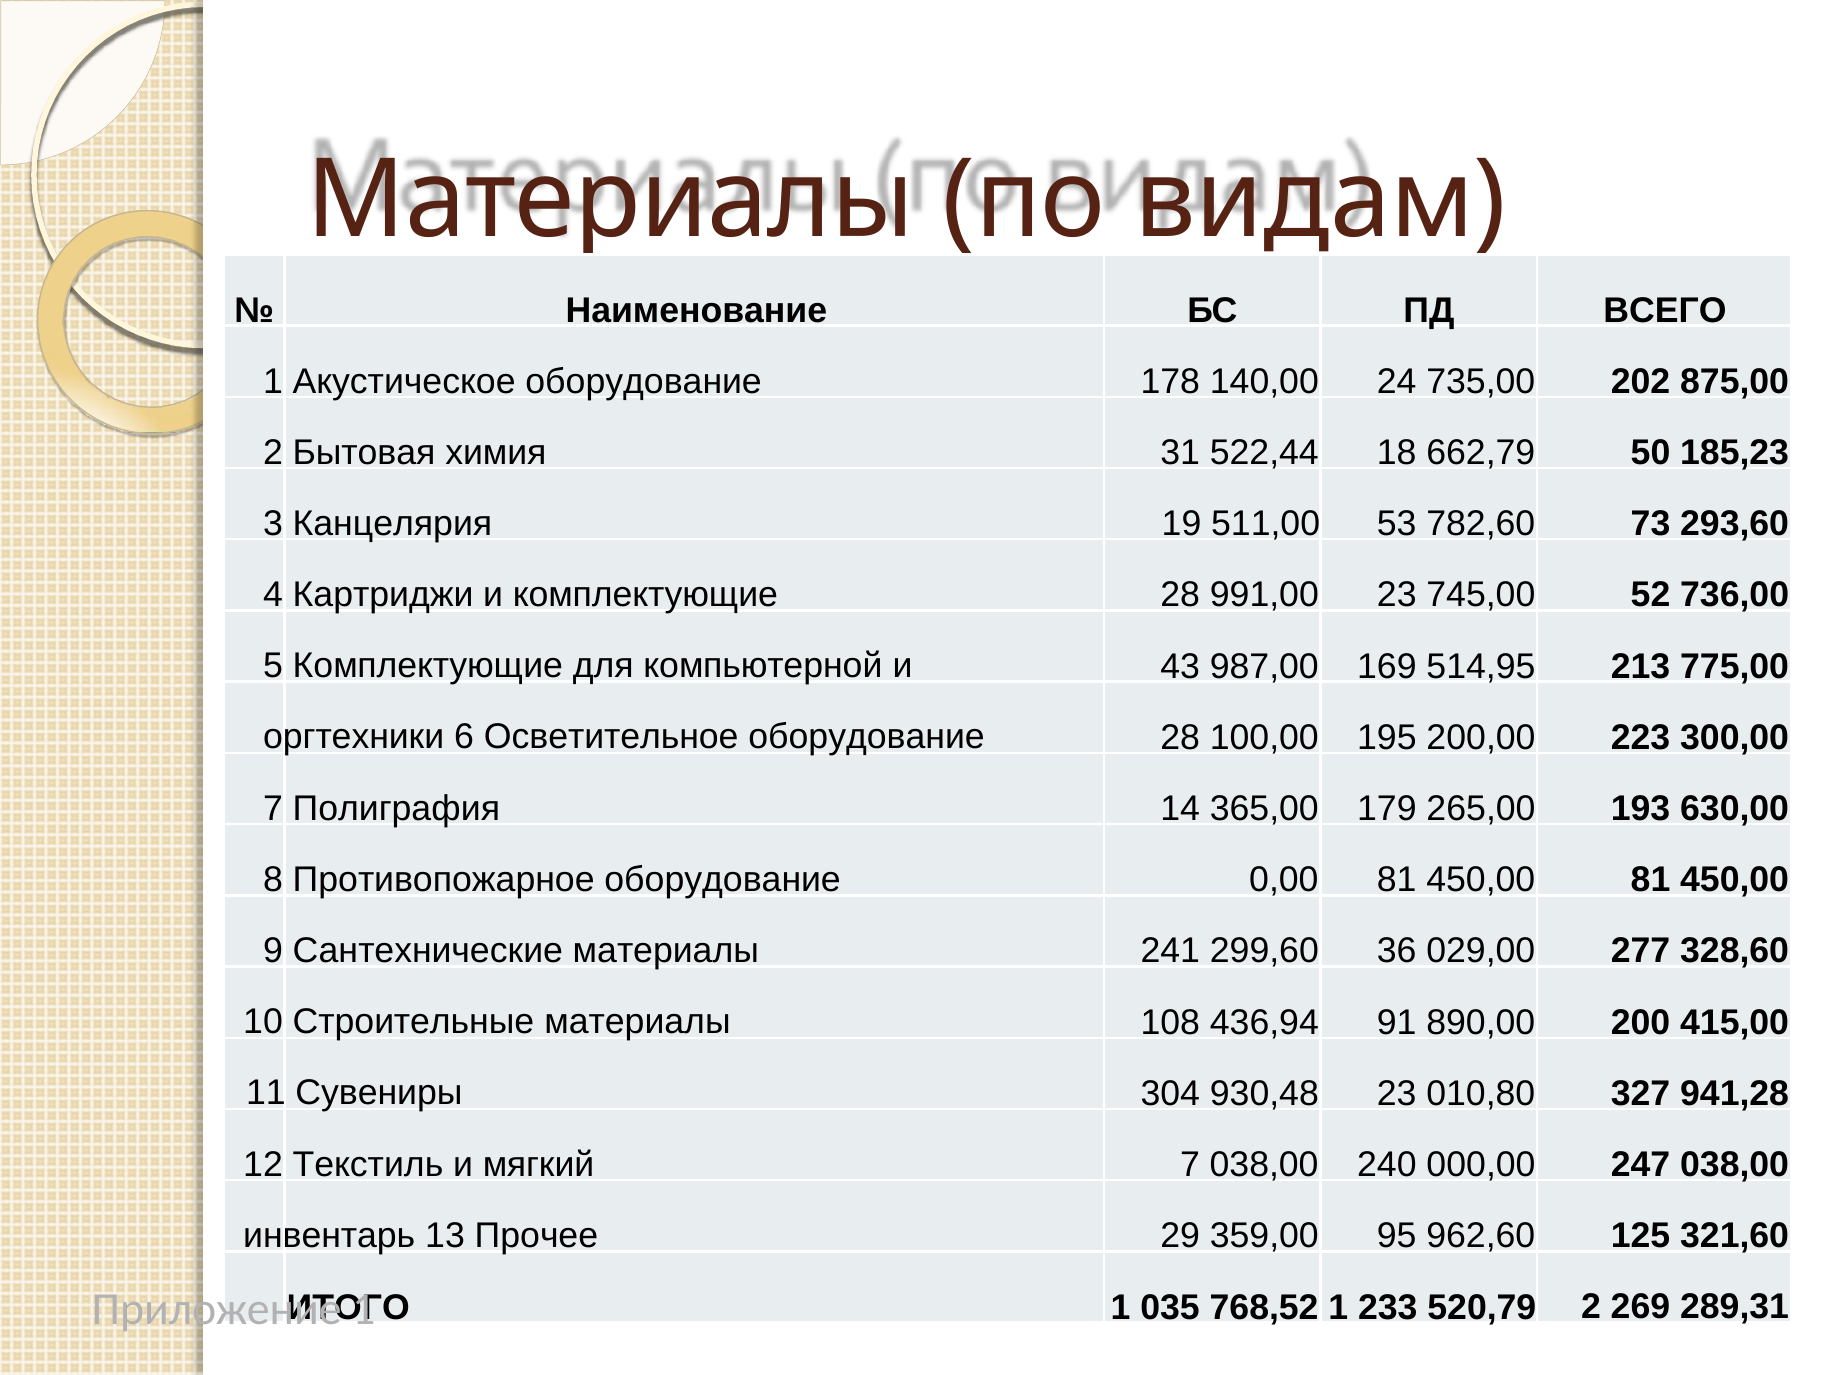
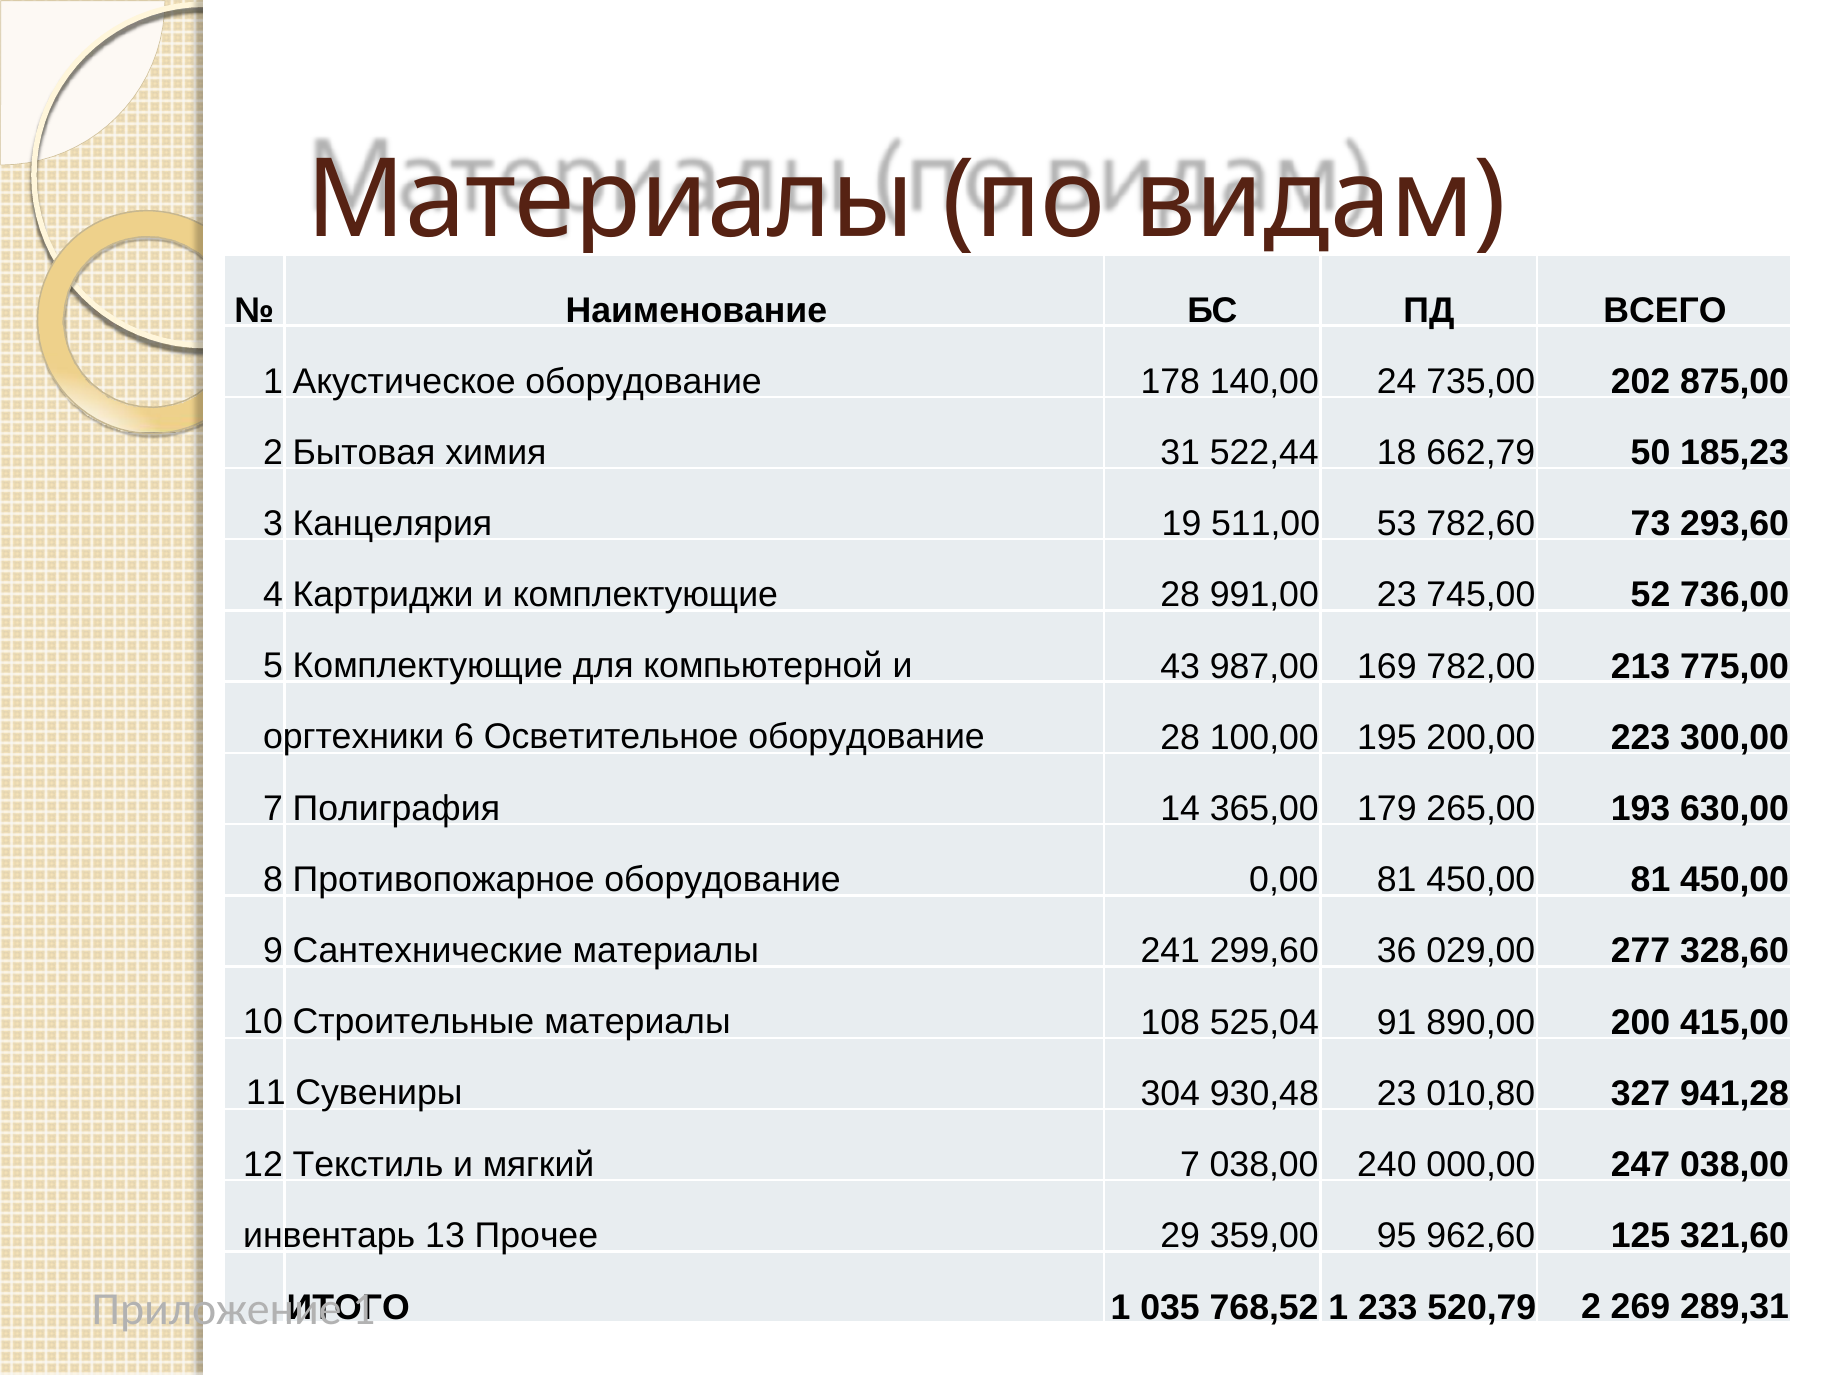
514,95: 514,95 -> 782,00
436,94: 436,94 -> 525,04
